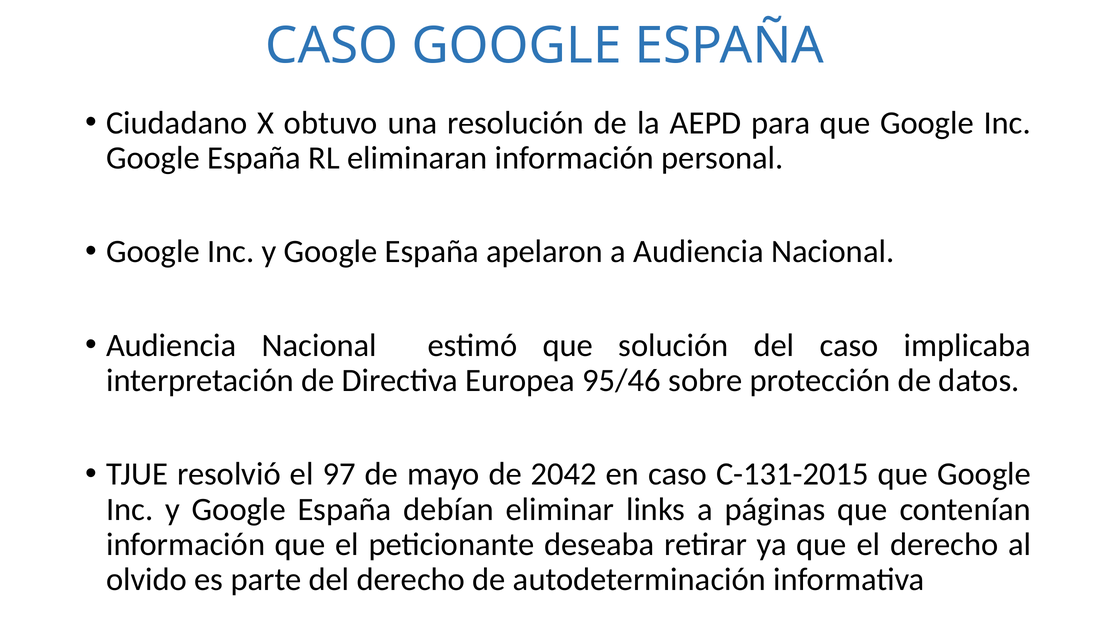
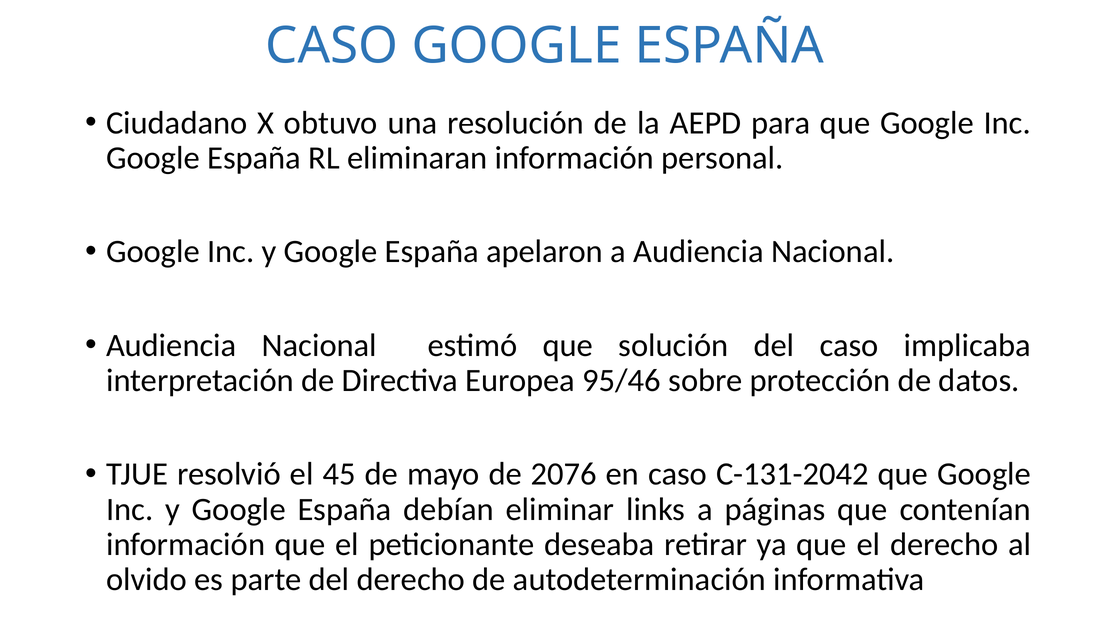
97: 97 -> 45
2042: 2042 -> 2076
C-131-2015: C-131-2015 -> C-131-2042
